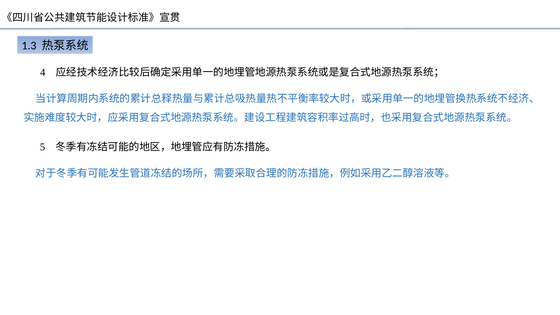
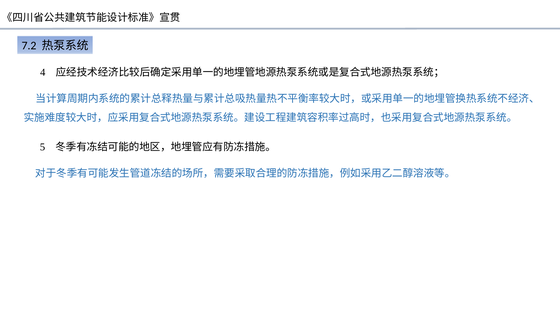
1.3: 1.3 -> 7.2
